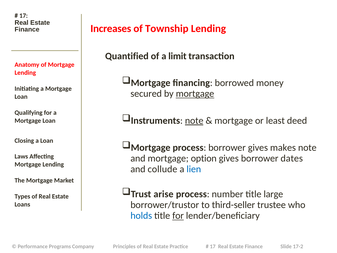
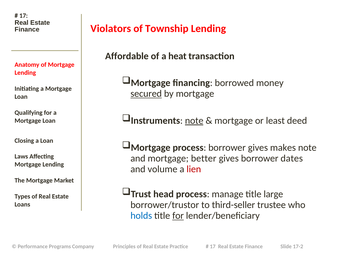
Increases: Increases -> Violators
Quantified: Quantified -> Affordable
limit: limit -> heat
secured underline: none -> present
mortgage at (195, 94) underline: present -> none
option: option -> better
collude: collude -> volume
lien colour: blue -> red
arise: arise -> head
number: number -> manage
